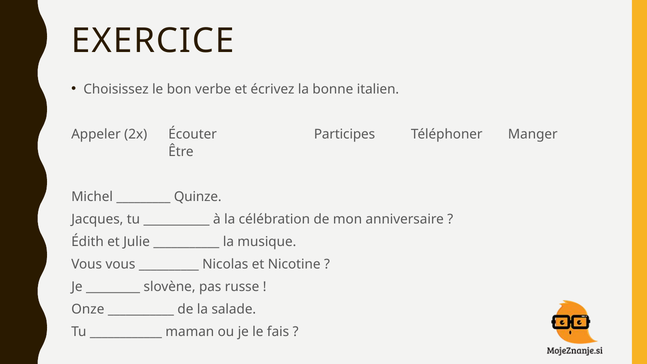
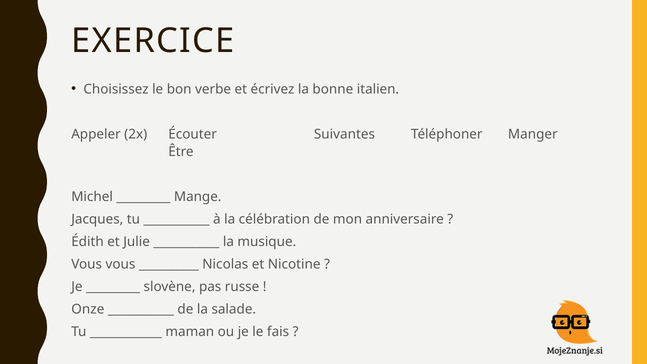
Participes: Participes -> Suivantes
Quinze: Quinze -> Mange
